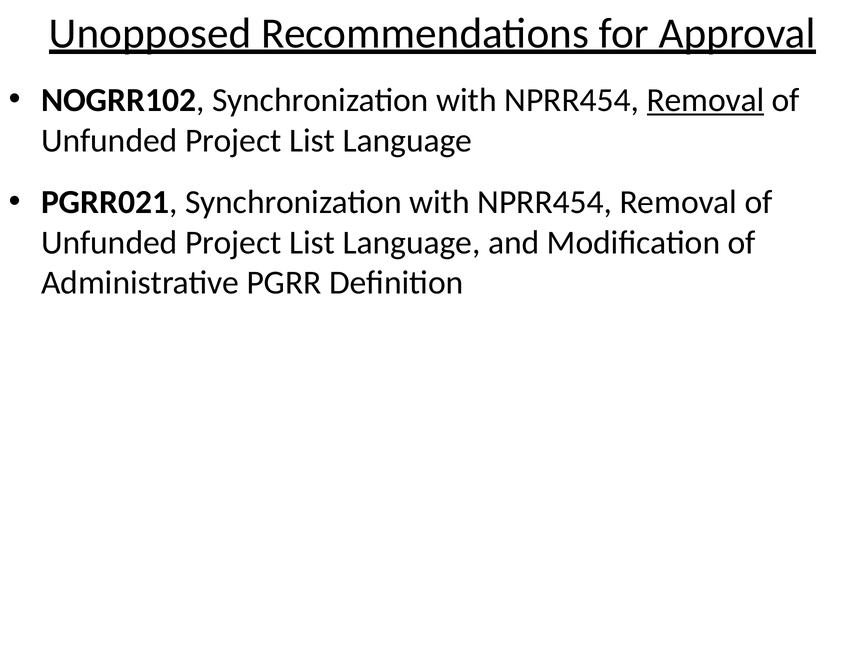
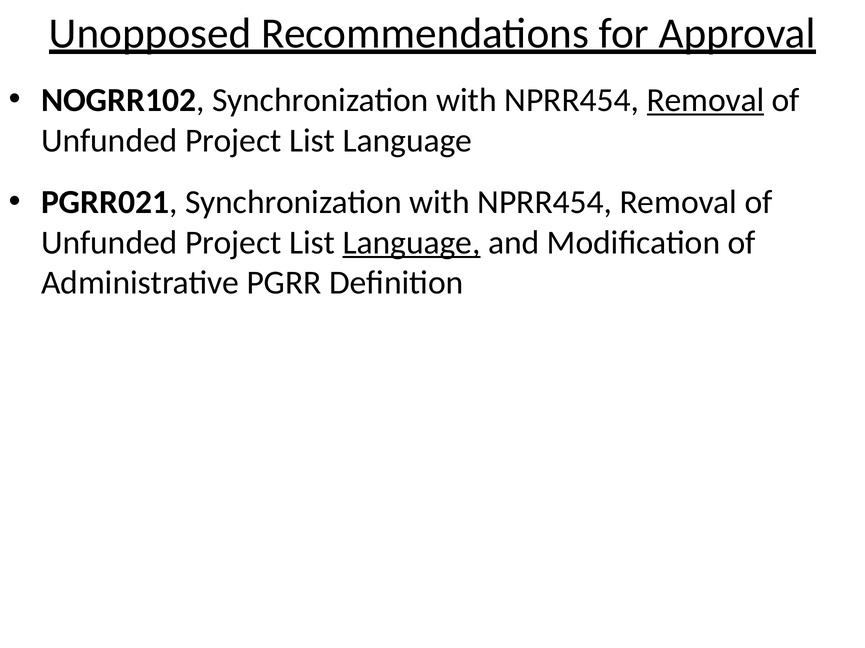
Language at (412, 243) underline: none -> present
